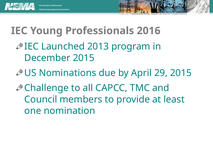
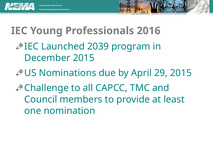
2013: 2013 -> 2039
